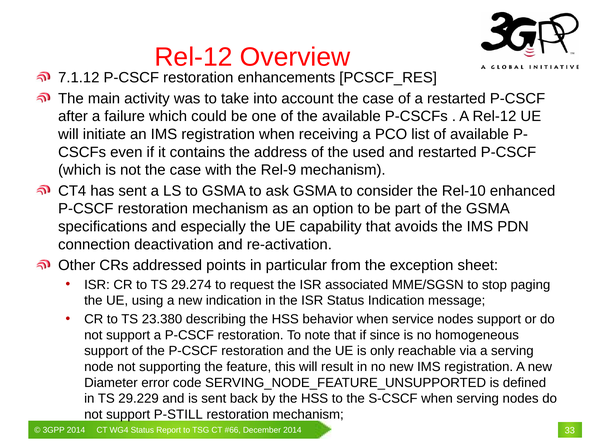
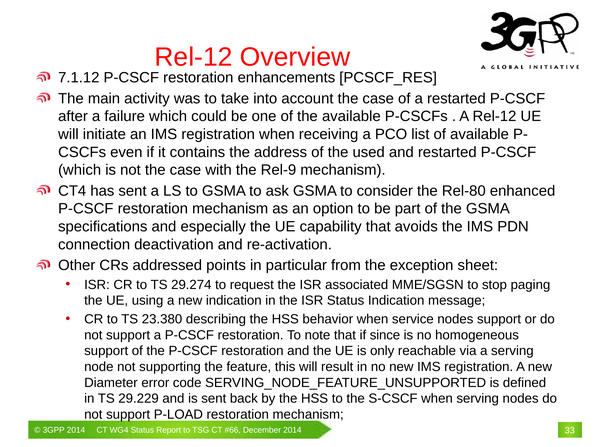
Rel-10: Rel-10 -> Rel-80
P-STILL: P-STILL -> P-LOAD
